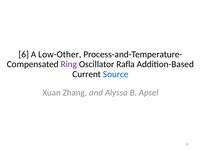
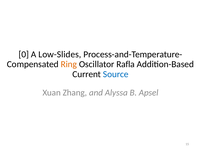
6: 6 -> 0
Low-Other: Low-Other -> Low-Slides
Ring colour: purple -> orange
